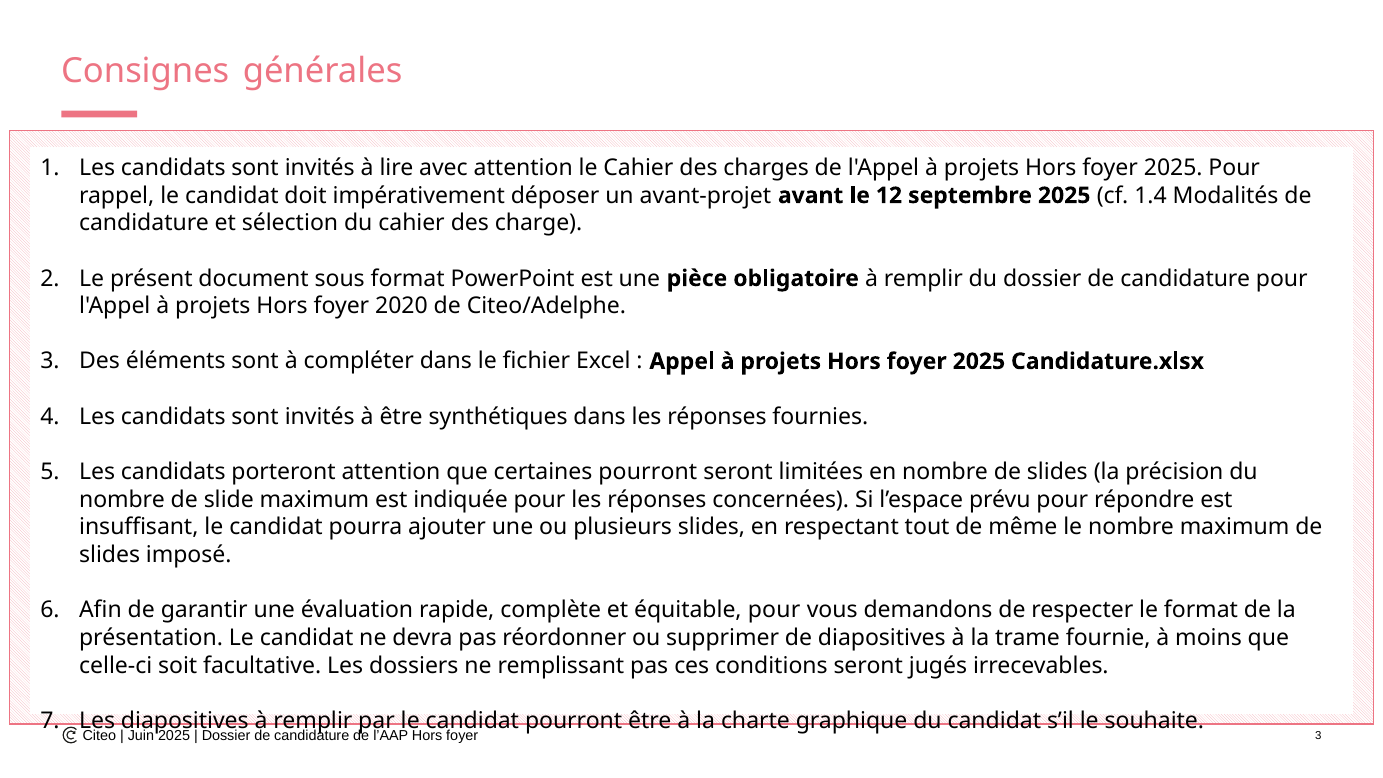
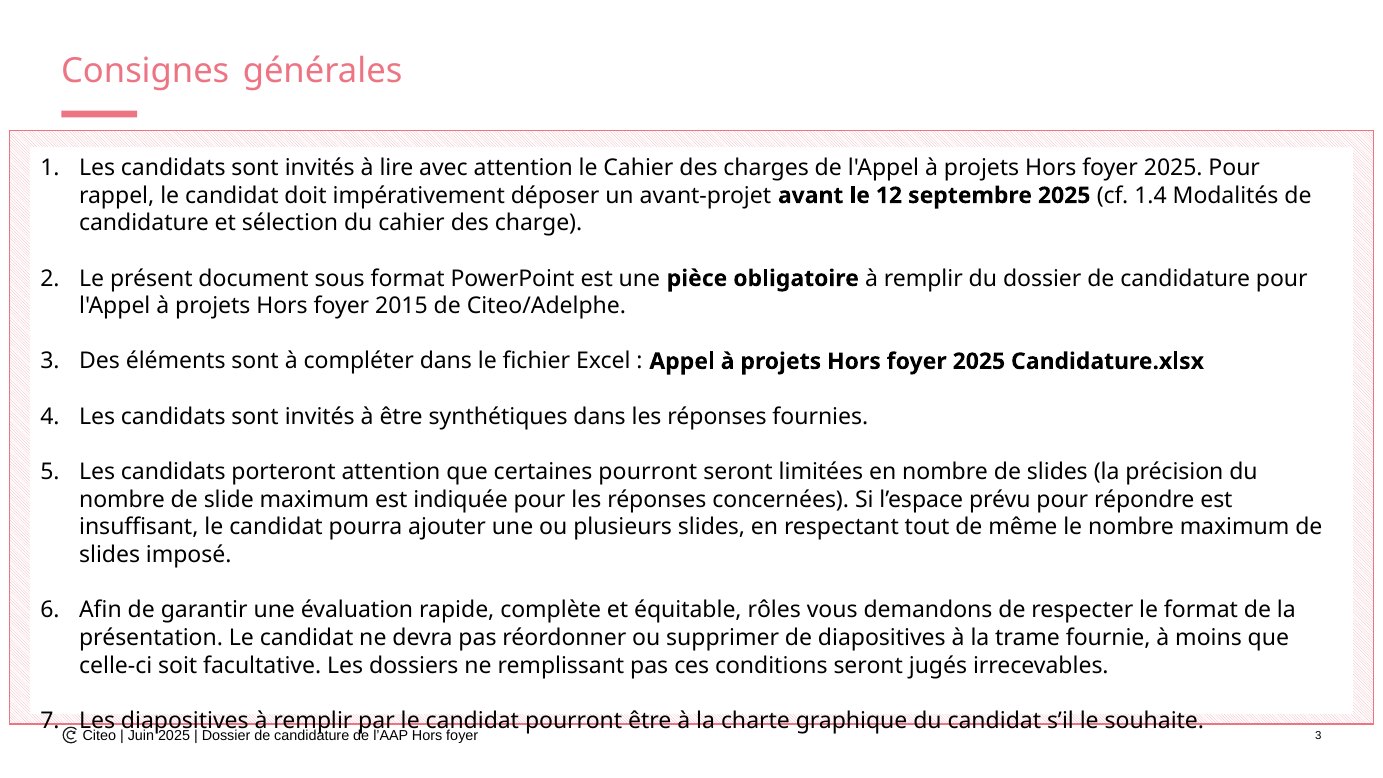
2020: 2020 -> 2015
équitable pour: pour -> rôles
